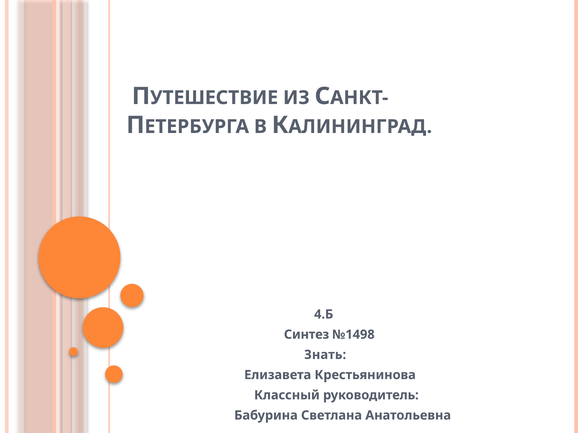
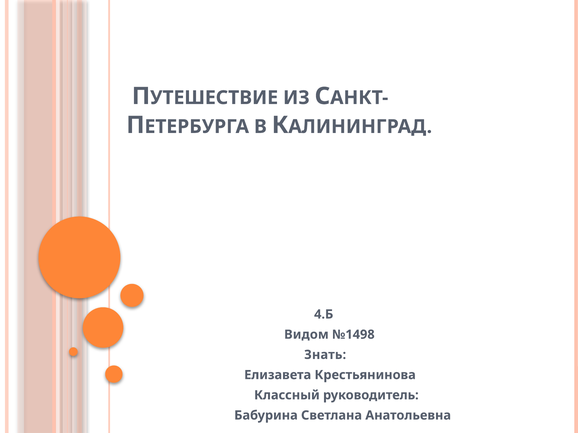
Синтез: Синтез -> Видом
